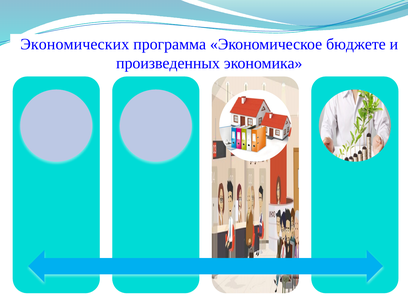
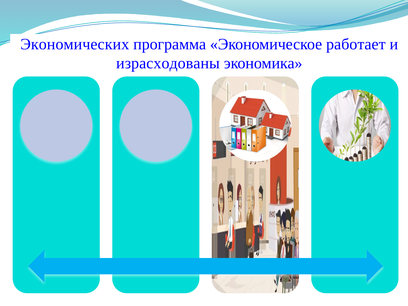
бюджете: бюджете -> работает
произведенных: произведенных -> израсходованы
